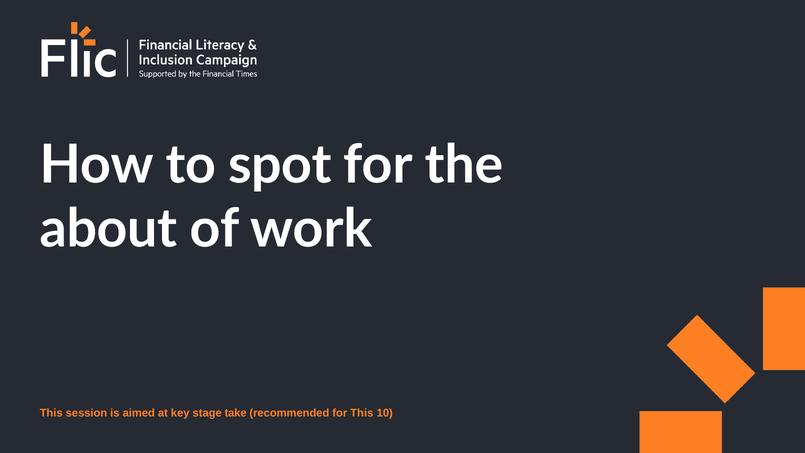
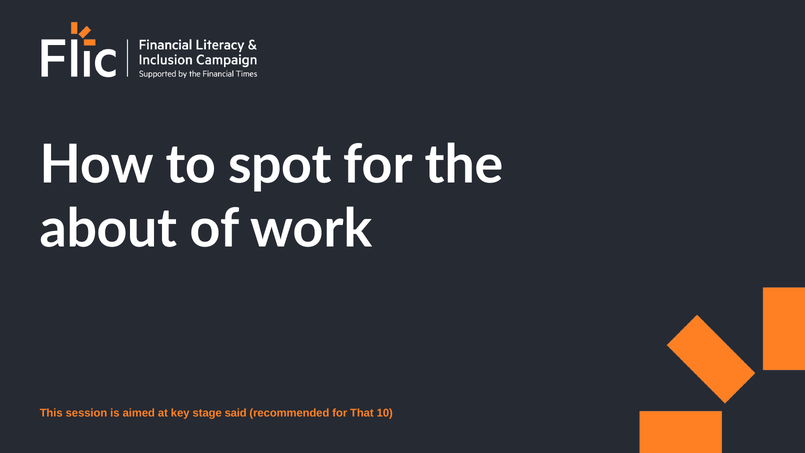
take: take -> said
for This: This -> That
